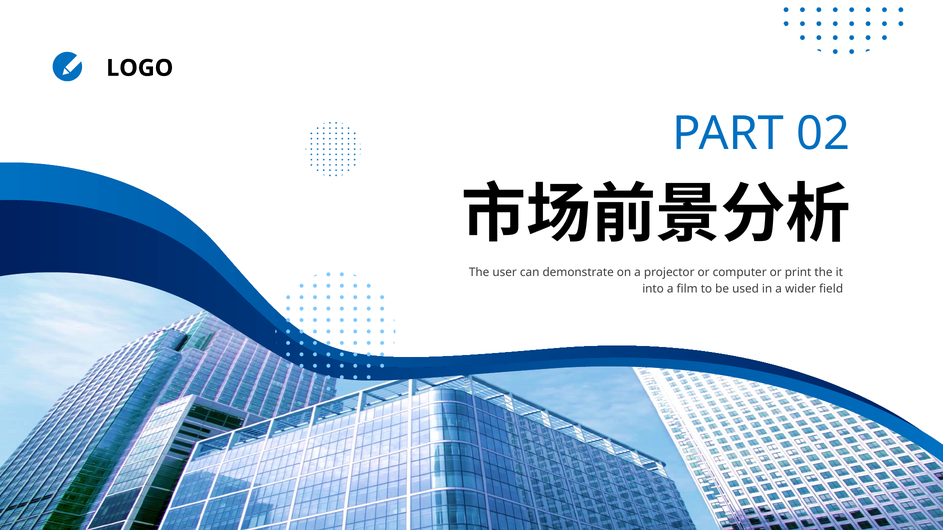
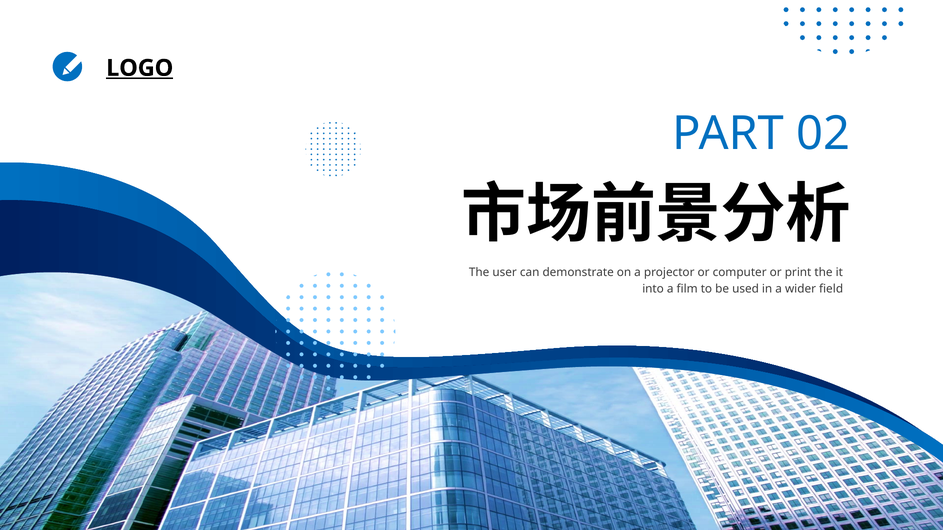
LOGO underline: none -> present
